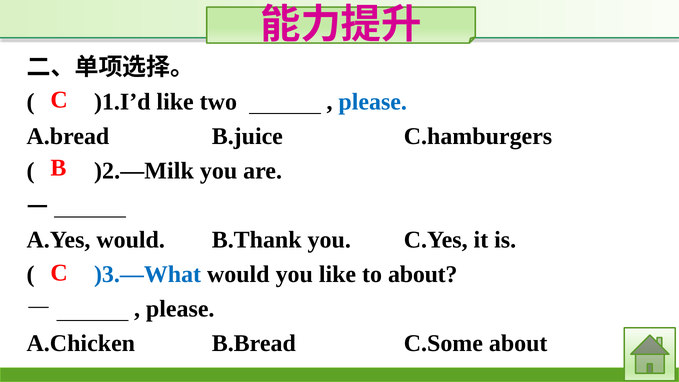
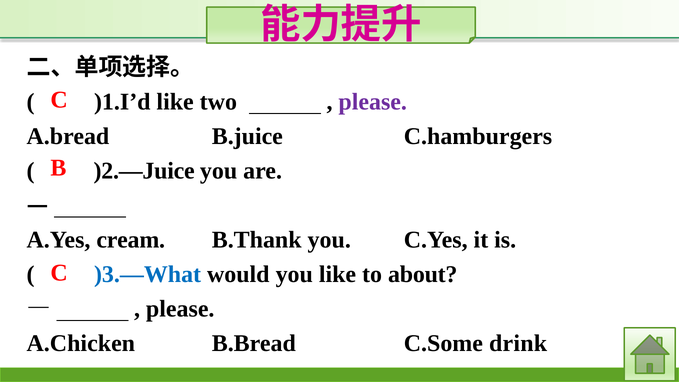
please at (373, 102) colour: blue -> purple
)2.—Milk: )2.—Milk -> )2.—Juice
A.Yes would: would -> cream
C.Some about: about -> drink
